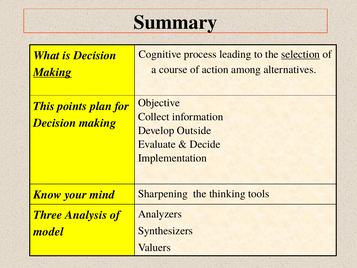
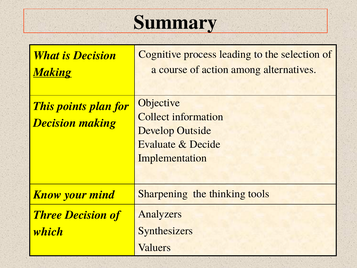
selection underline: present -> none
Three Analysis: Analysis -> Decision
model: model -> which
